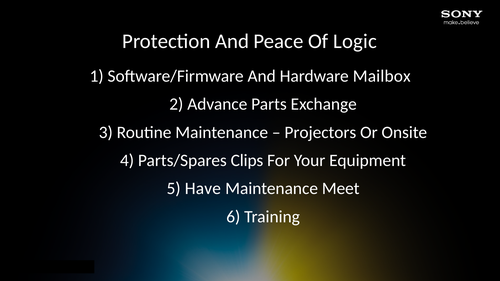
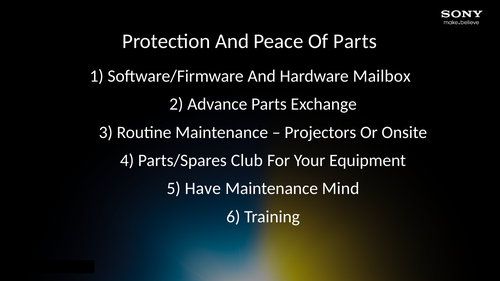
Of Logic: Logic -> Parts
Clips: Clips -> Club
Meet: Meet -> Mind
